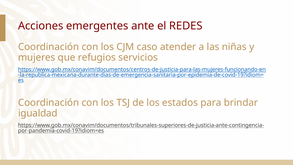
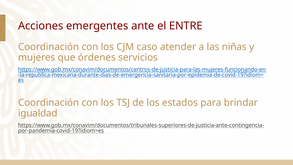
REDES: REDES -> ENTRE
refugios: refugios -> órdenes
